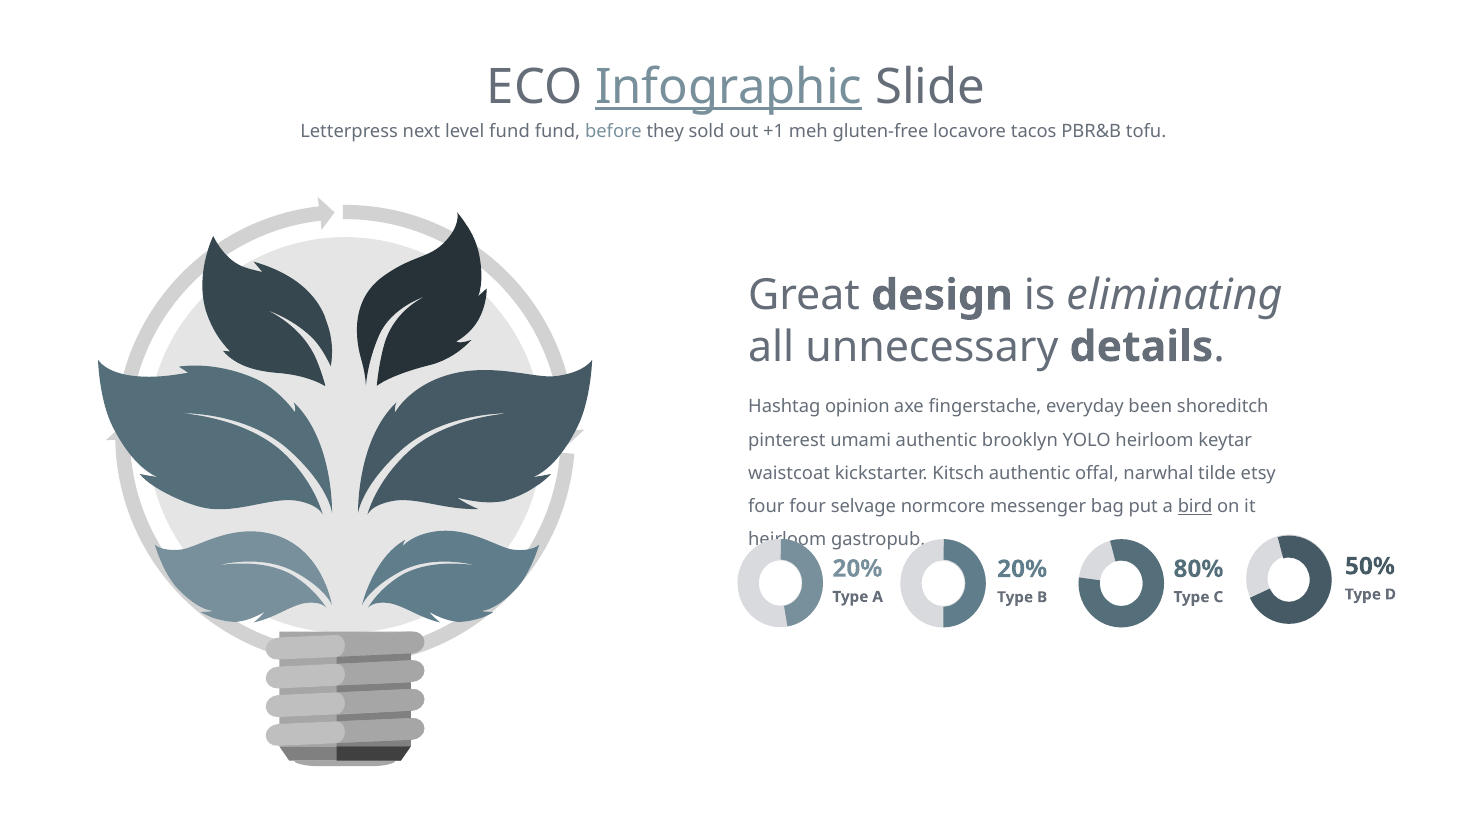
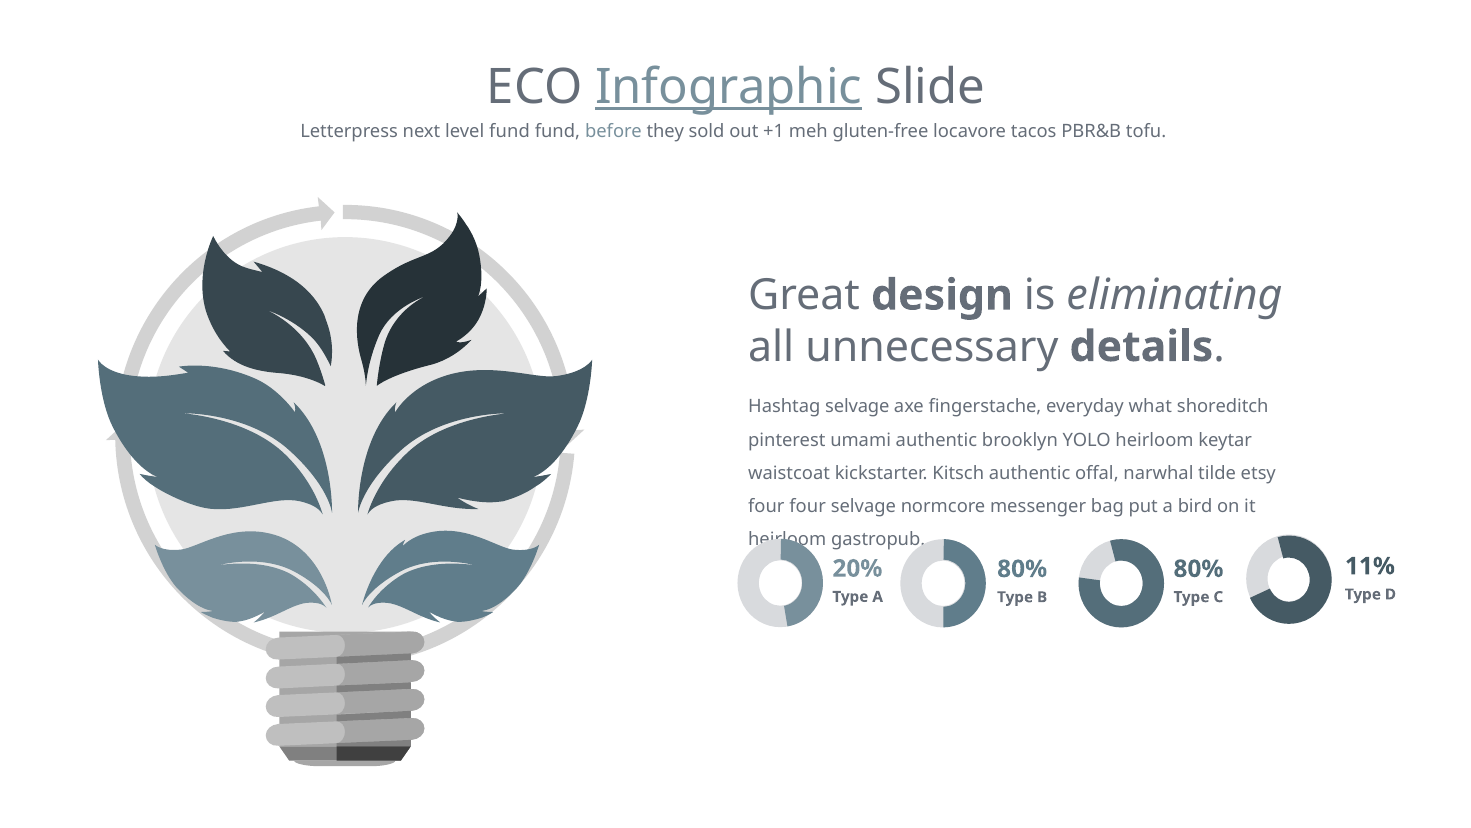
Hashtag opinion: opinion -> selvage
been: been -> what
bird underline: present -> none
50%: 50% -> 11%
20% at (1022, 569): 20% -> 80%
